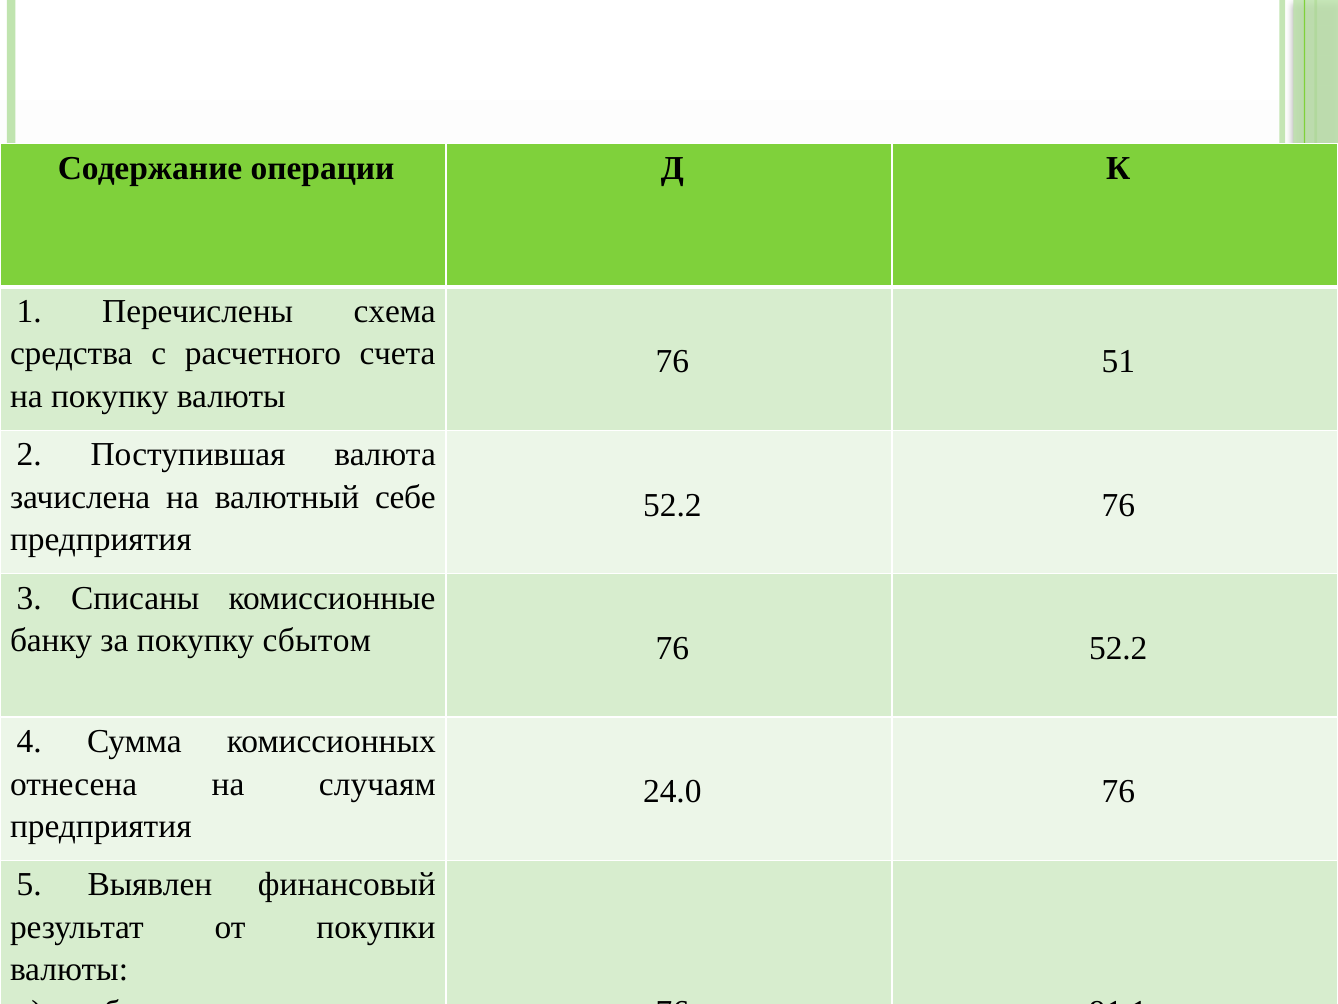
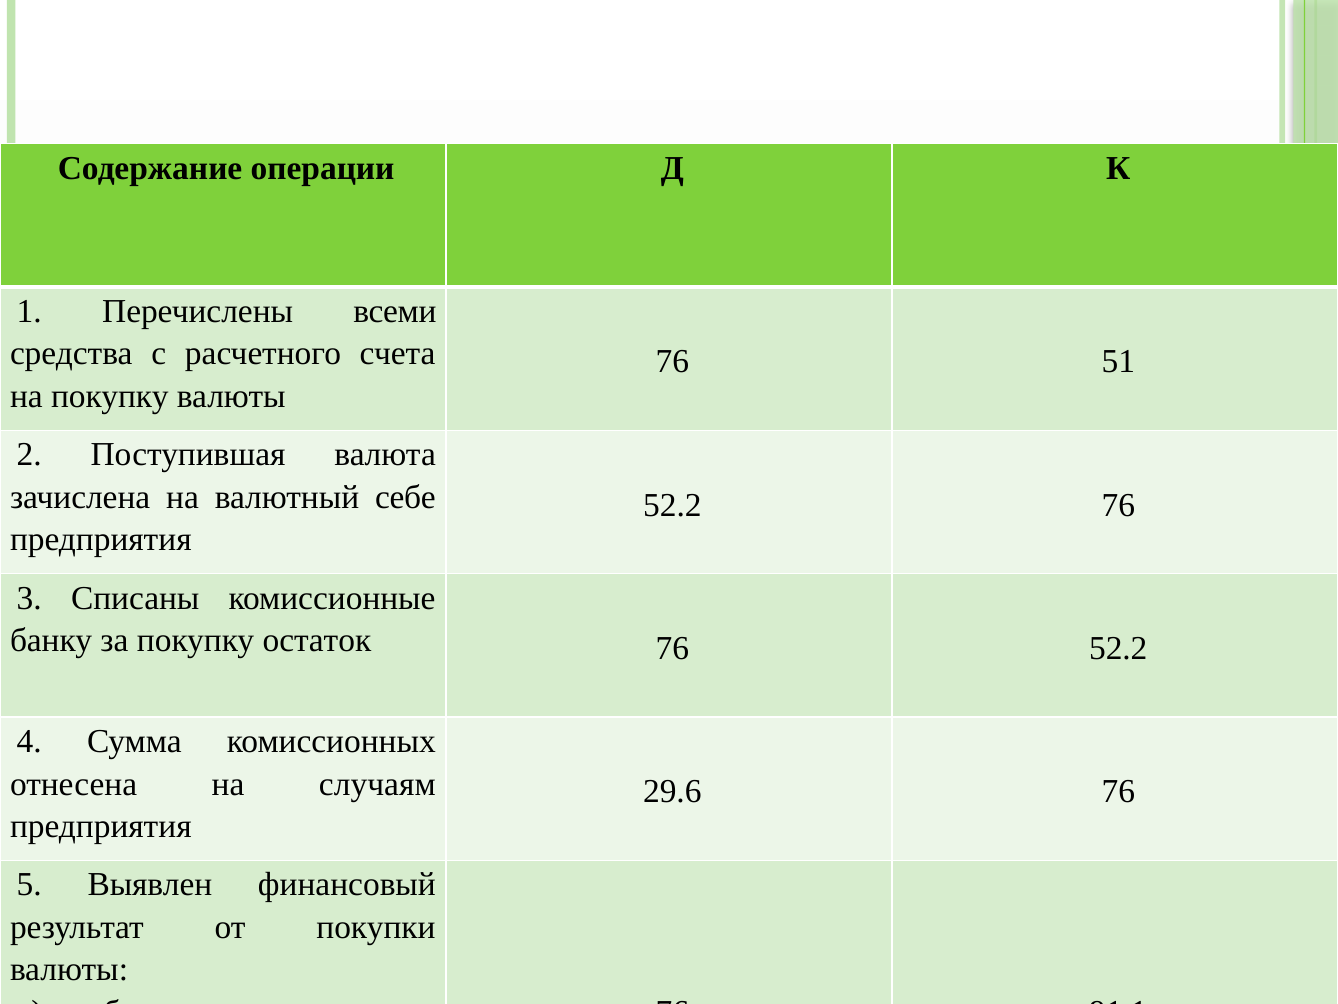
схема: схема -> всеми
сбытом: сбытом -> остаток
24.0: 24.0 -> 29.6
